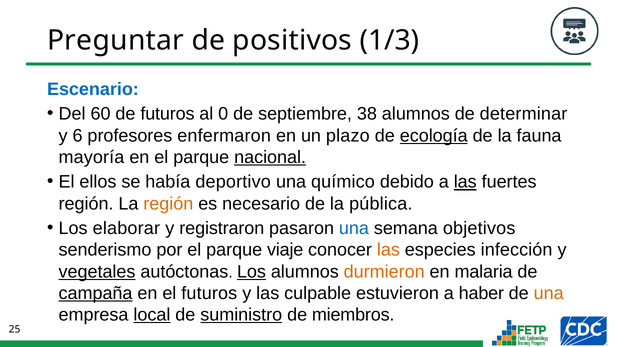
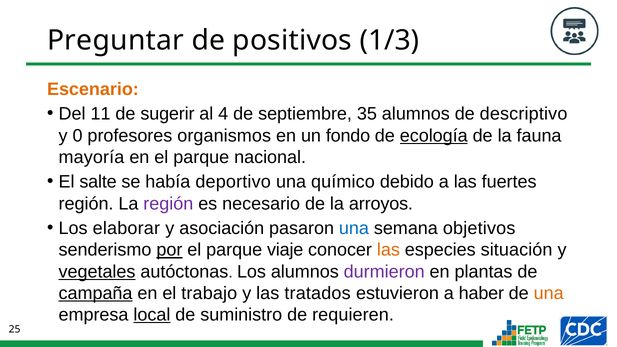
Escenario colour: blue -> orange
60: 60 -> 11
de futuros: futuros -> sugerir
0: 0 -> 4
38: 38 -> 35
determinar: determinar -> descriptivo
6: 6 -> 0
enfermaron: enfermaron -> organismos
plazo: plazo -> fondo
nacional underline: present -> none
ellos: ellos -> salte
las at (465, 182) underline: present -> none
región at (168, 204) colour: orange -> purple
pública: pública -> arroyos
registraron: registraron -> asociación
por underline: none -> present
infección: infección -> situación
Los at (251, 272) underline: present -> none
durmieron colour: orange -> purple
malaria: malaria -> plantas
el futuros: futuros -> trabajo
culpable: culpable -> tratados
suministro underline: present -> none
miembros: miembros -> requieren
